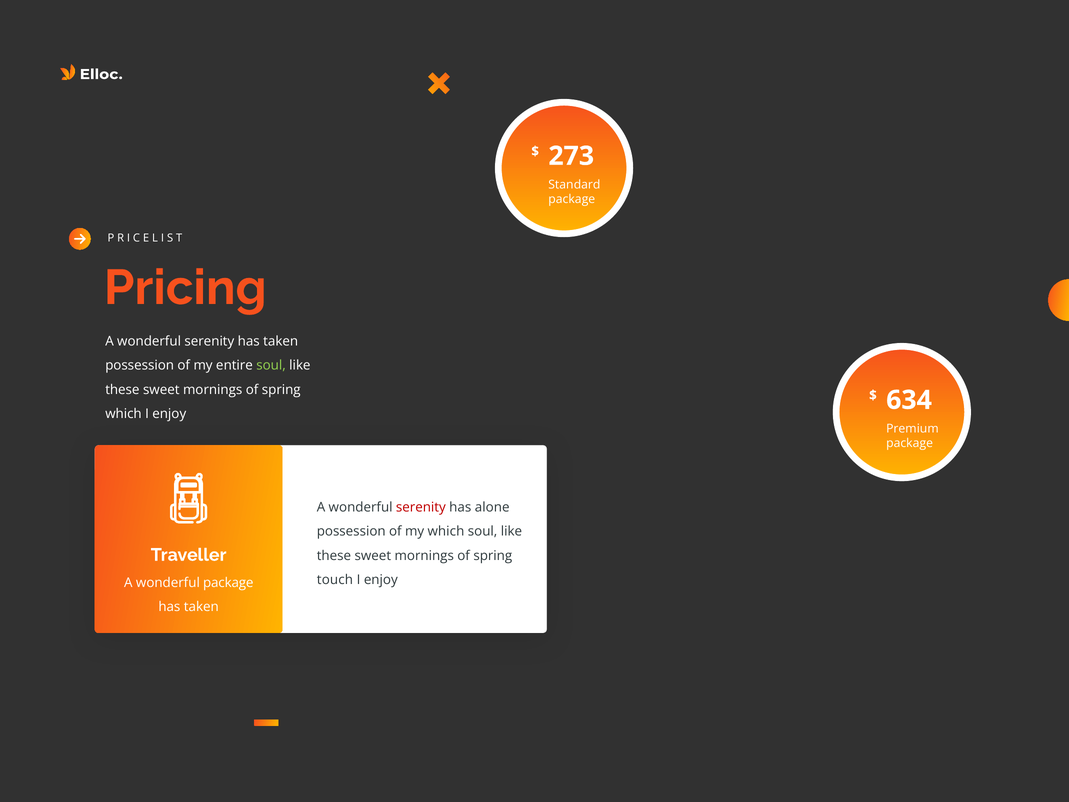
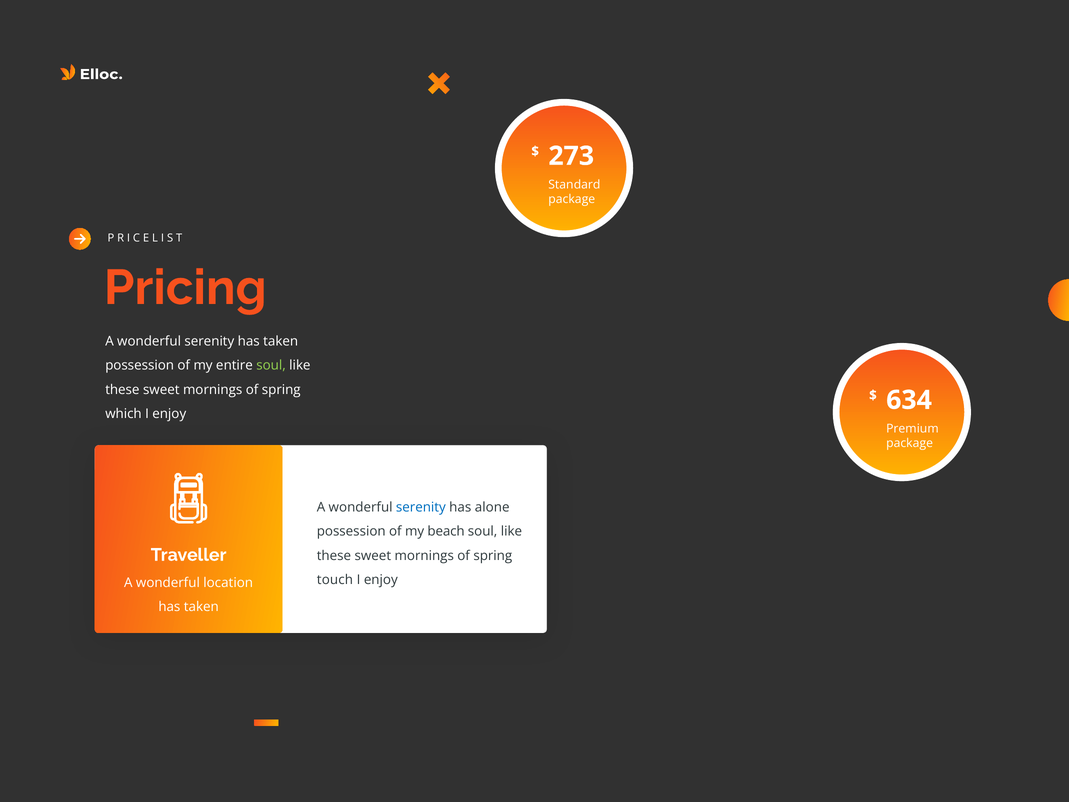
serenity at (421, 507) colour: red -> blue
my which: which -> beach
wonderful package: package -> location
